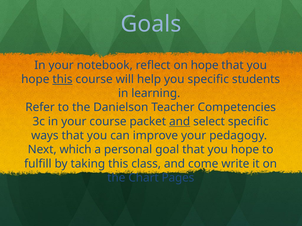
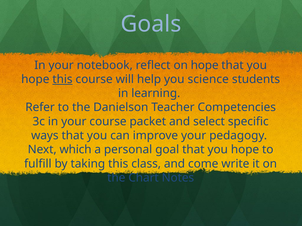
you specific: specific -> science
and at (180, 122) underline: present -> none
Pages: Pages -> Notes
